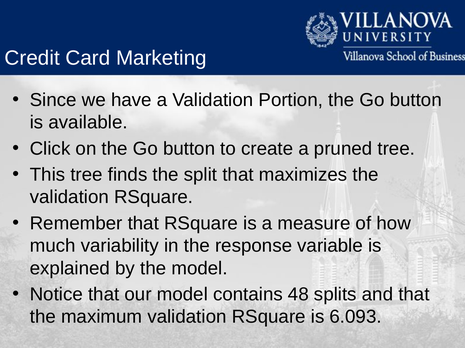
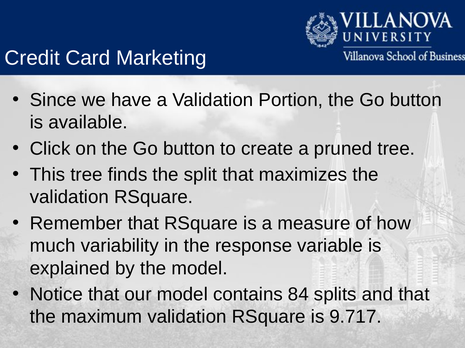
48: 48 -> 84
6.093: 6.093 -> 9.717
